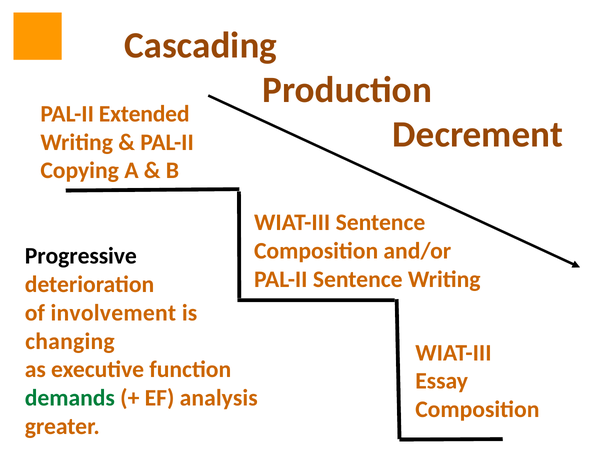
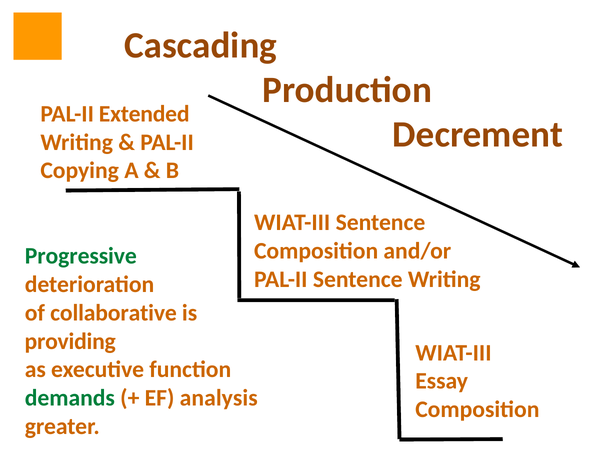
Progressive colour: black -> green
involvement: involvement -> collaborative
changing: changing -> providing
